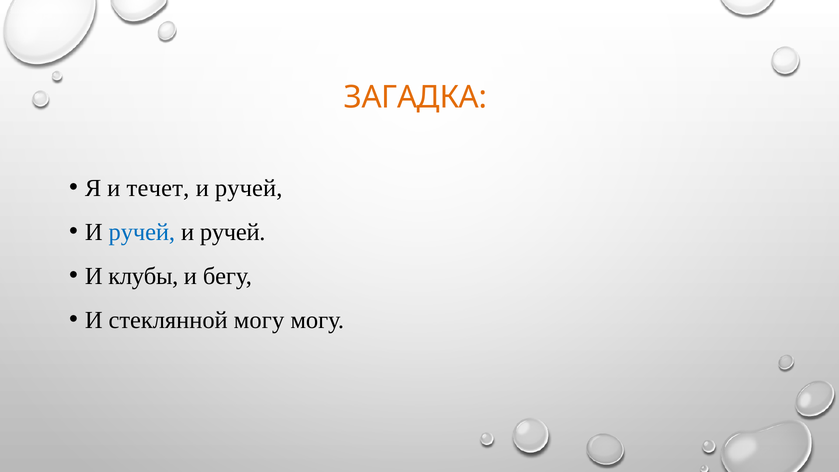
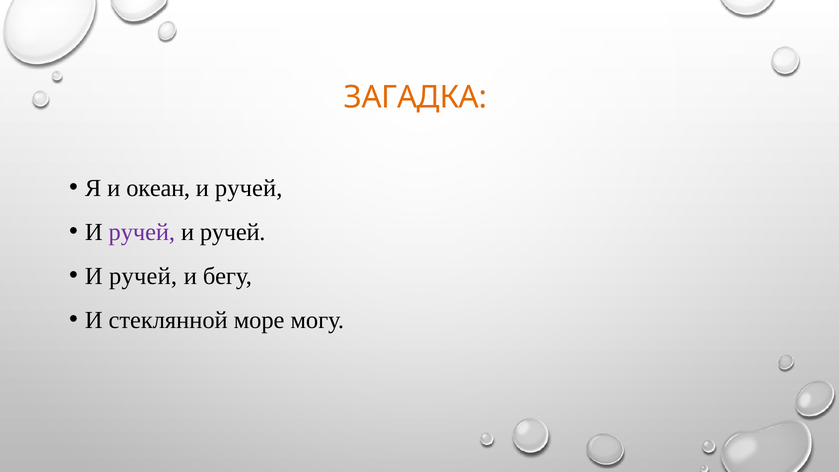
течет: течет -> океан
ручей at (142, 232) colour: blue -> purple
клубы at (143, 276): клубы -> ручей
стеклянной могу: могу -> море
